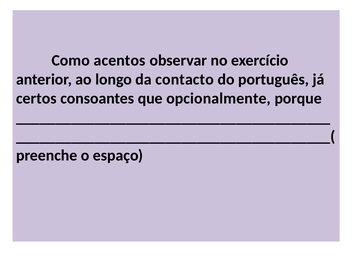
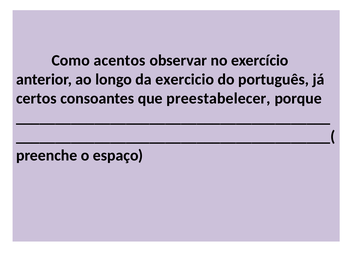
contacto: contacto -> exercicio
opcionalmente: opcionalmente -> preestabelecer
